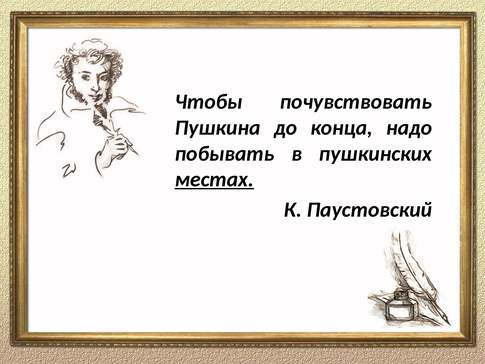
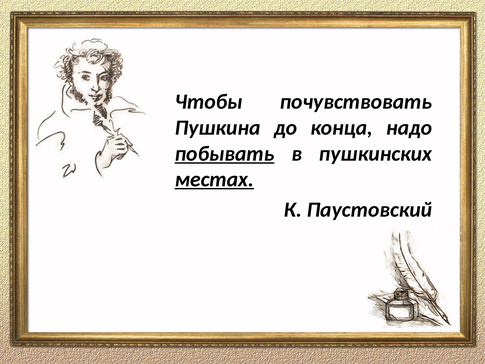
побывать underline: none -> present
